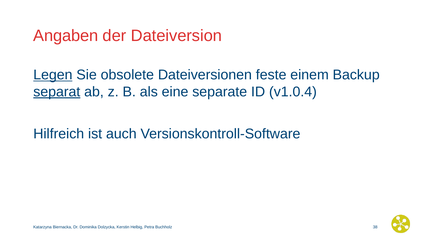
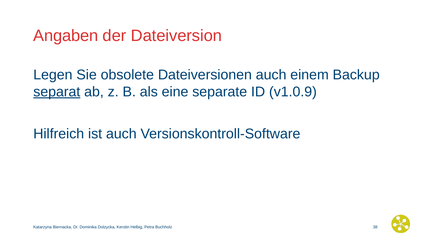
Legen underline: present -> none
Dateiversionen feste: feste -> auch
v1.0.4: v1.0.4 -> v1.0.9
